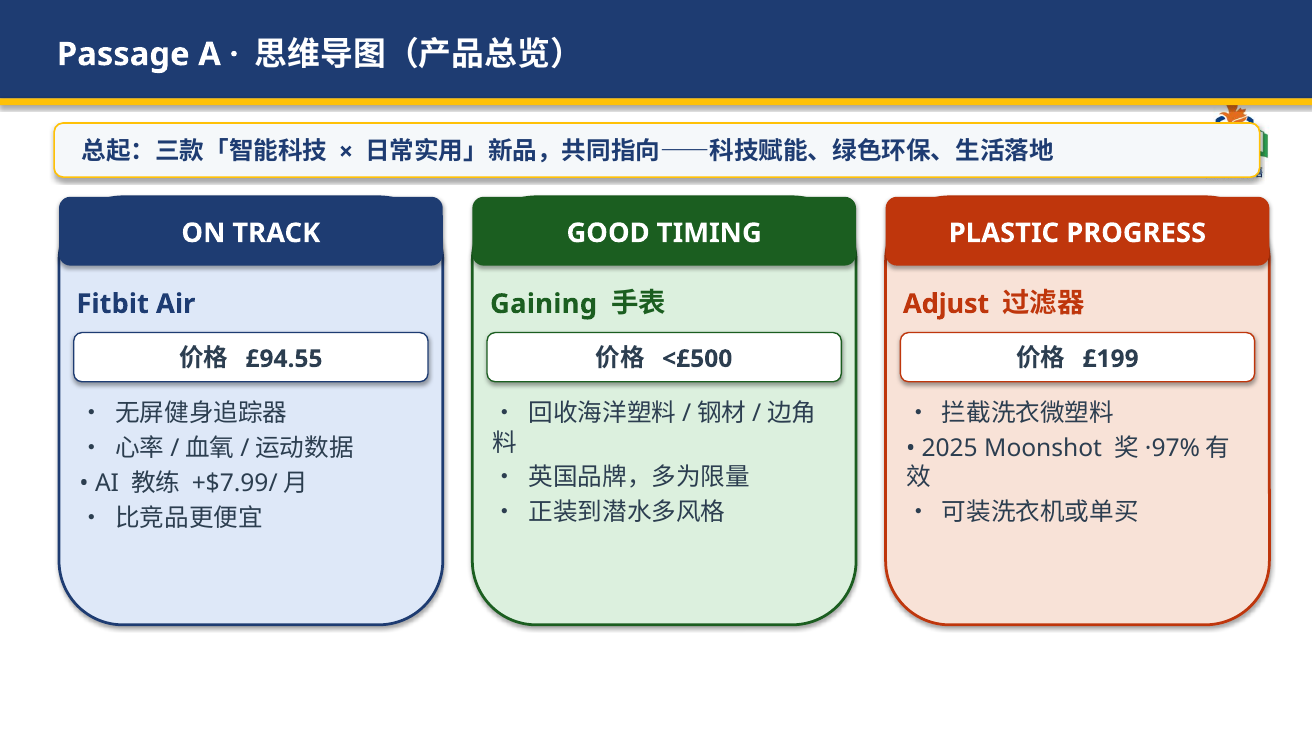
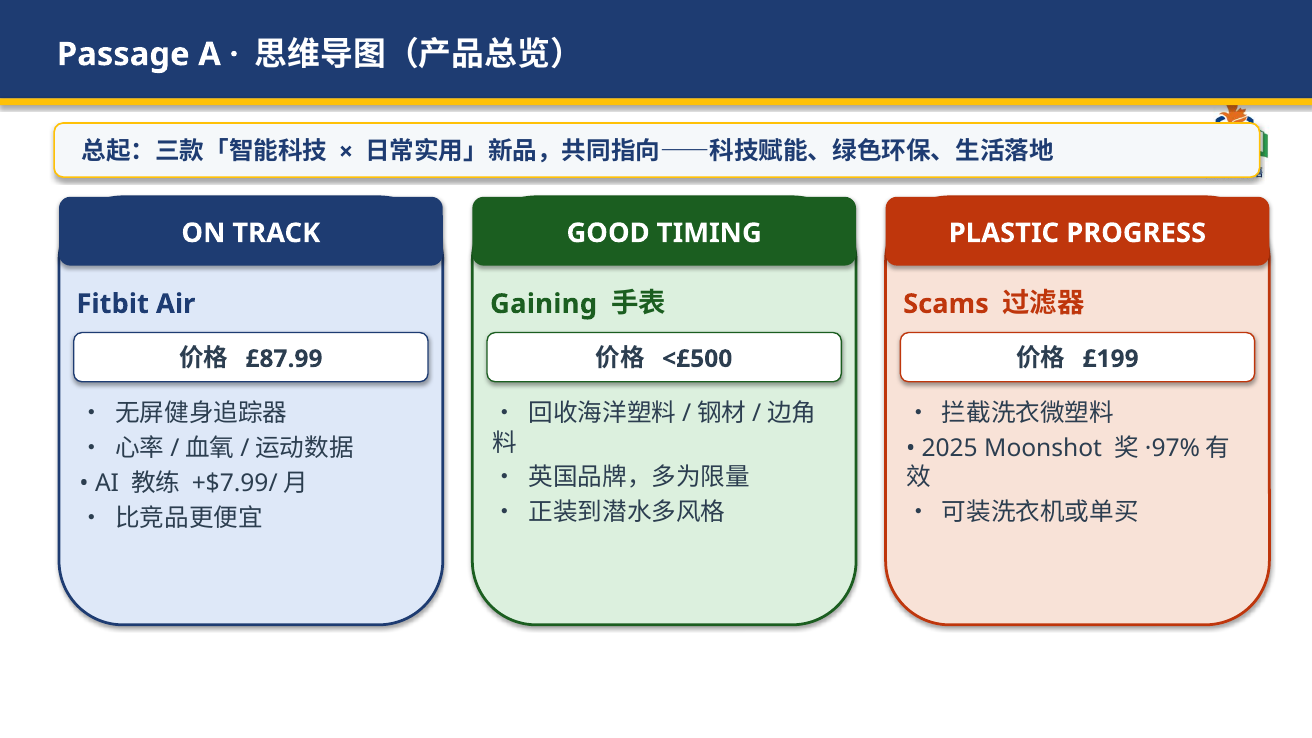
Adjust: Adjust -> Scams
£94.55: £94.55 -> £87.99
